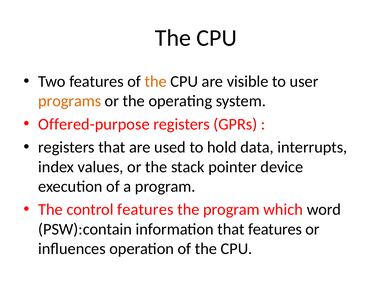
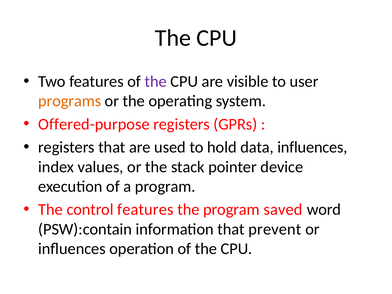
the at (156, 82) colour: orange -> purple
data interrupts: interrupts -> influences
which: which -> saved
that features: features -> prevent
